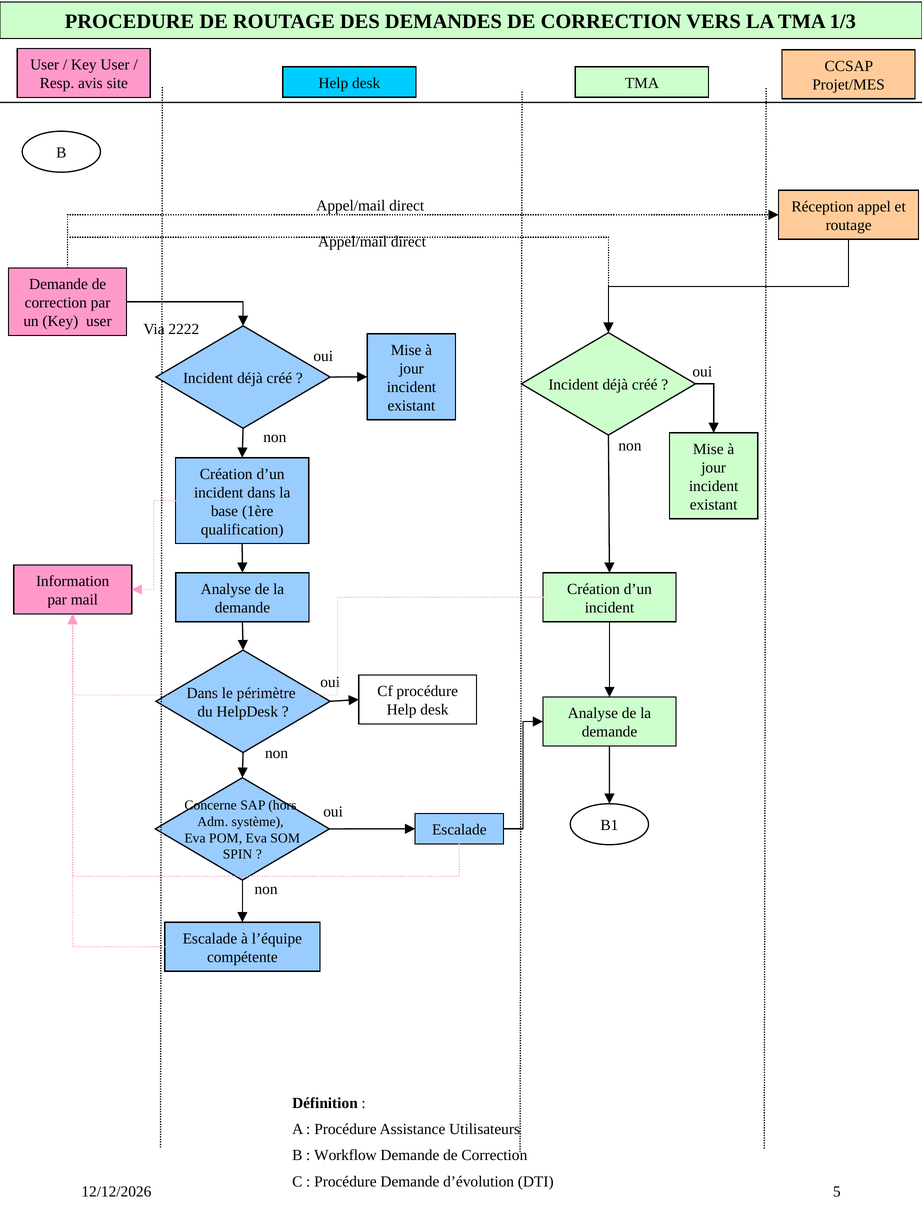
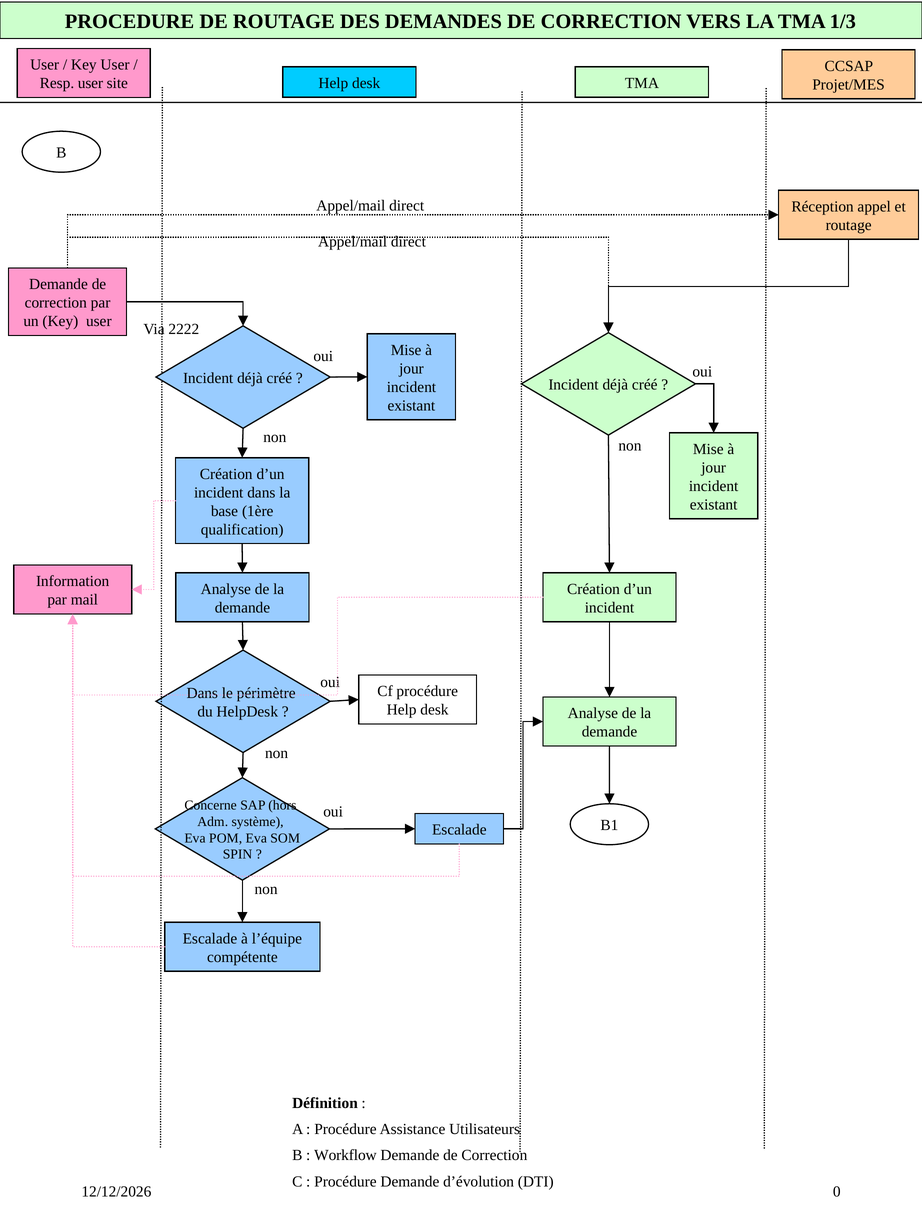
Resp avis: avis -> user
5: 5 -> 0
